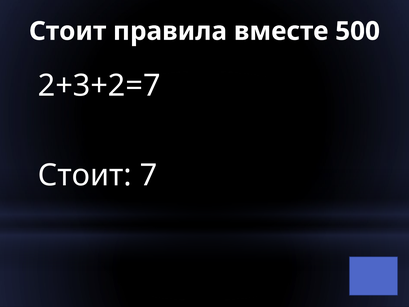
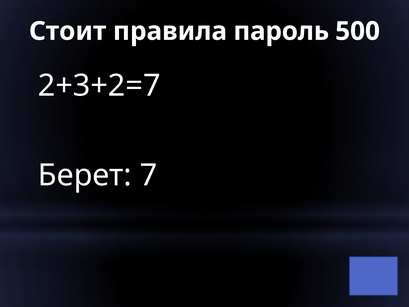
вместе: вместе -> пароль
Стоит at (85, 175): Стоит -> Берет
